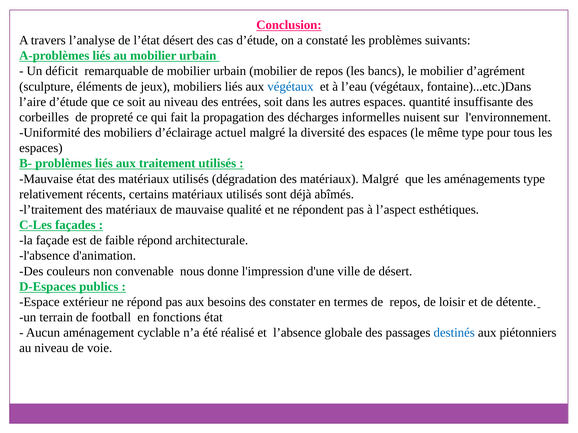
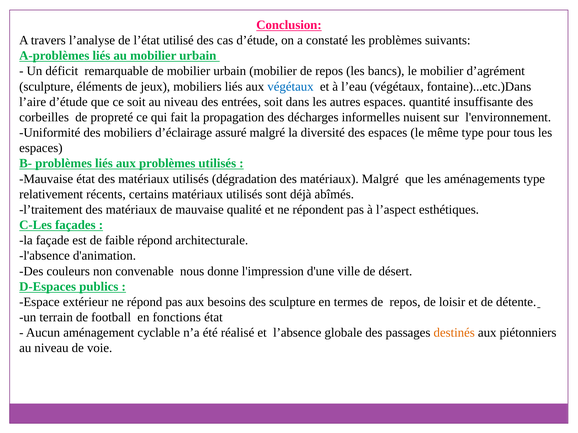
l’état désert: désert -> utilisé
actuel: actuel -> assuré
aux traitement: traitement -> problèmes
des constater: constater -> sculpture
destinés colour: blue -> orange
